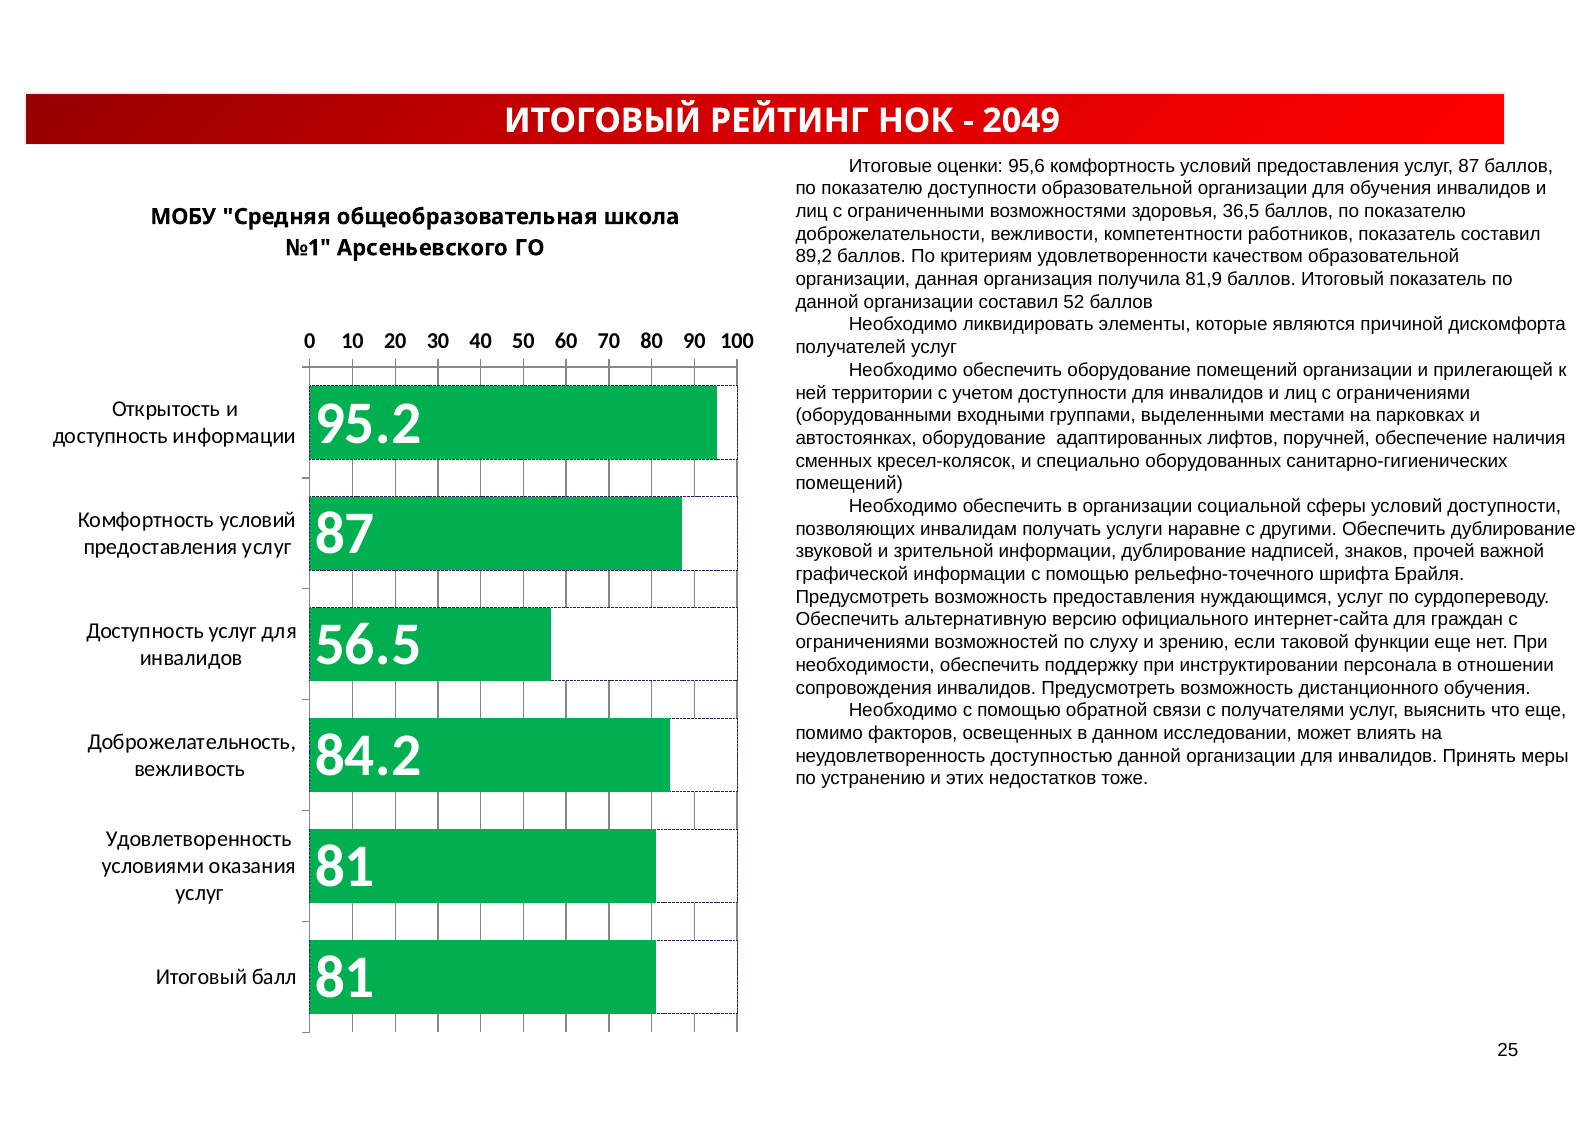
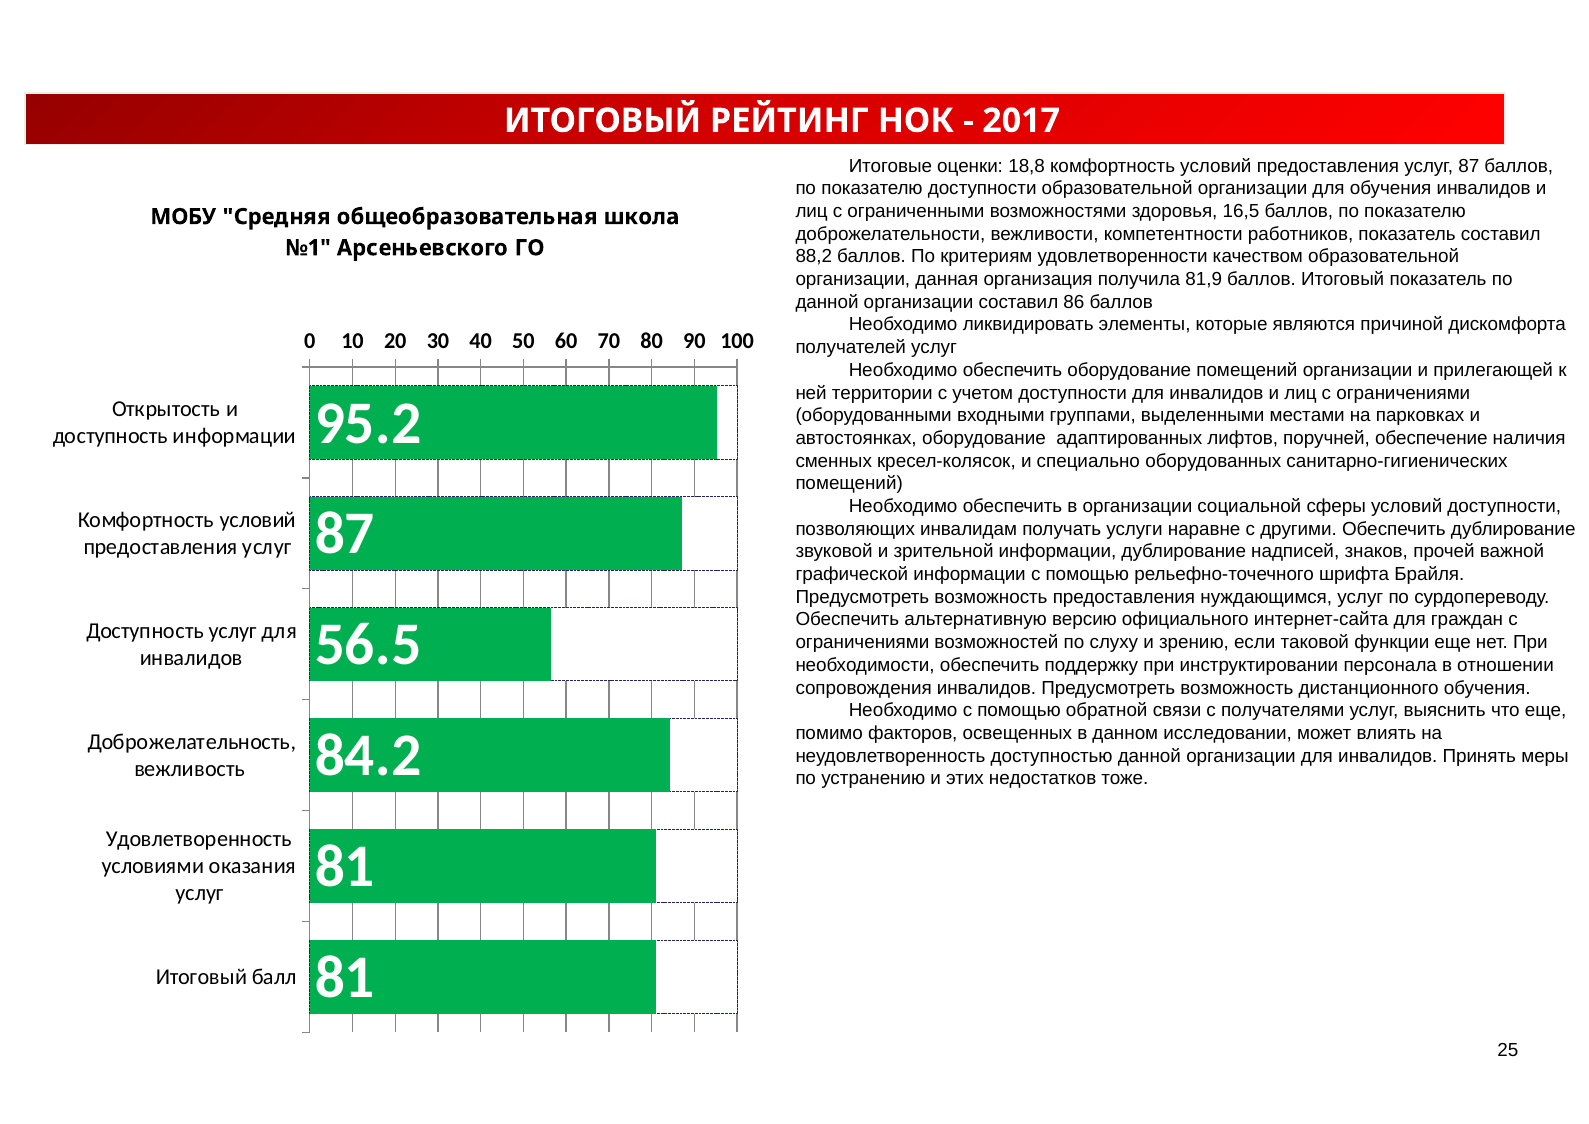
2049: 2049 -> 2017
95,6: 95,6 -> 18,8
36,5: 36,5 -> 16,5
89,2: 89,2 -> 88,2
52: 52 -> 86
